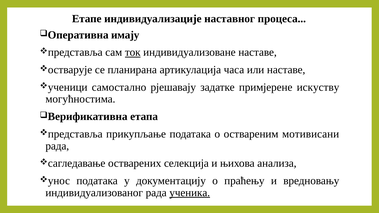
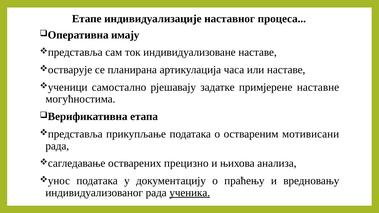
ток underline: present -> none
искуству: искуству -> наставне
селекција: селекција -> прецизно
